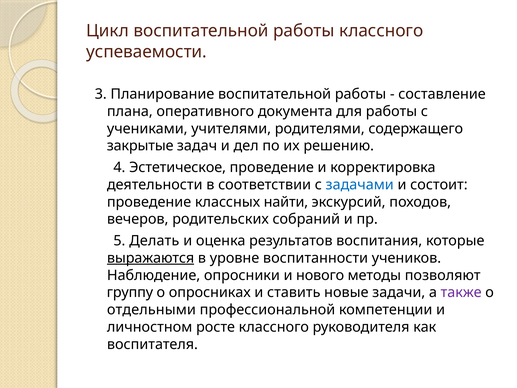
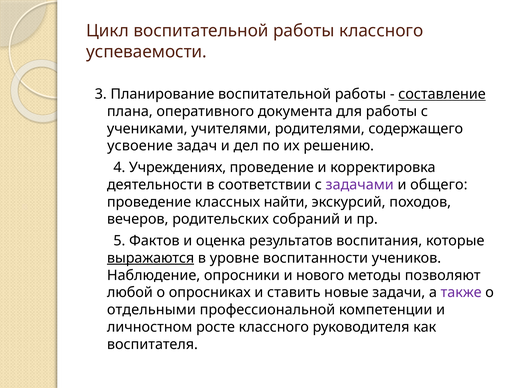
составление underline: none -> present
закрытые: закрытые -> усвоение
Эстетическое: Эстетическое -> Учреждениях
задачами colour: blue -> purple
состоит: состоит -> общего
Делать: Делать -> Фактов
группу: группу -> любой
